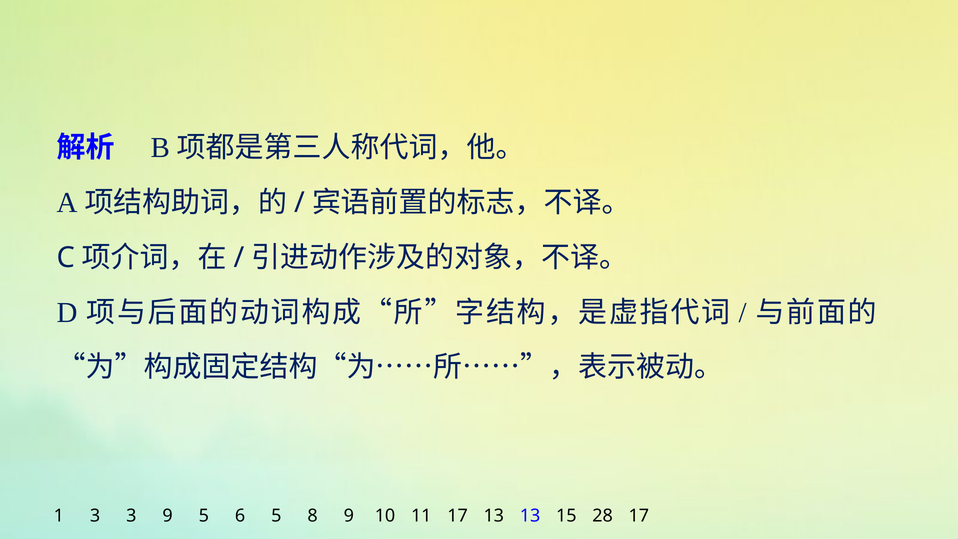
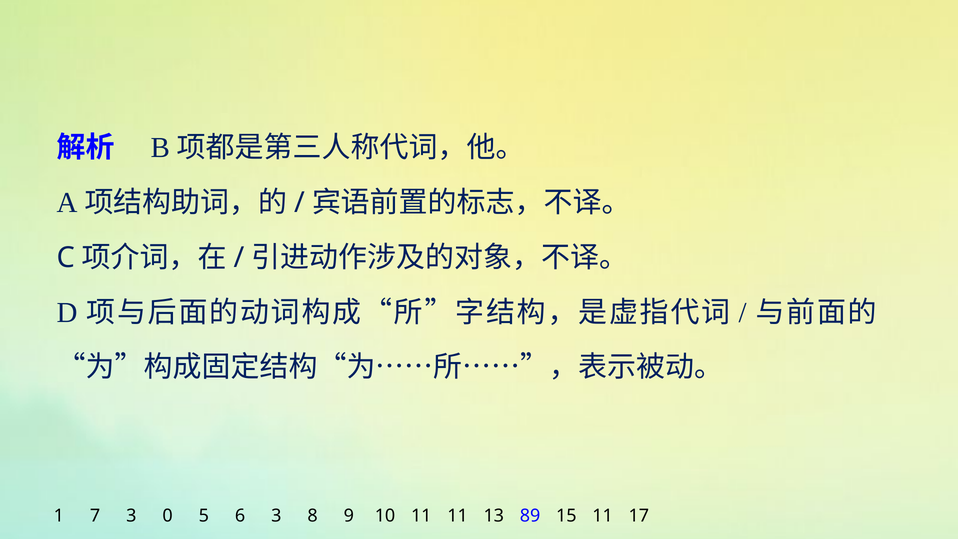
1 3: 3 -> 7
3 9: 9 -> 0
6 5: 5 -> 3
10 17: 17 -> 11
13 13: 13 -> 89
15 28: 28 -> 11
